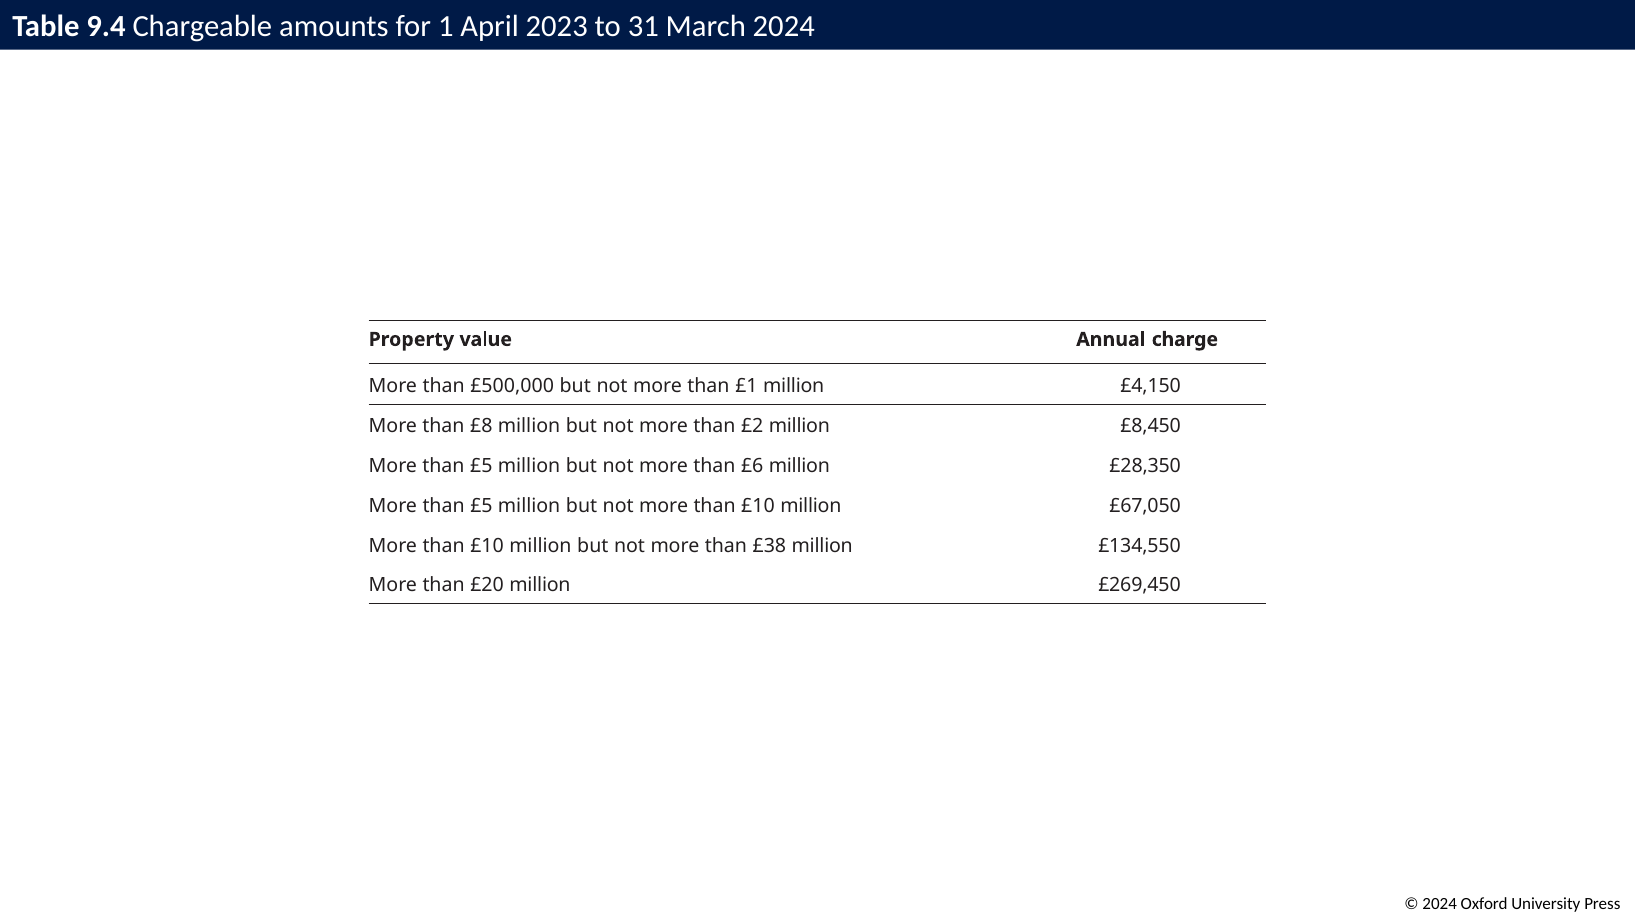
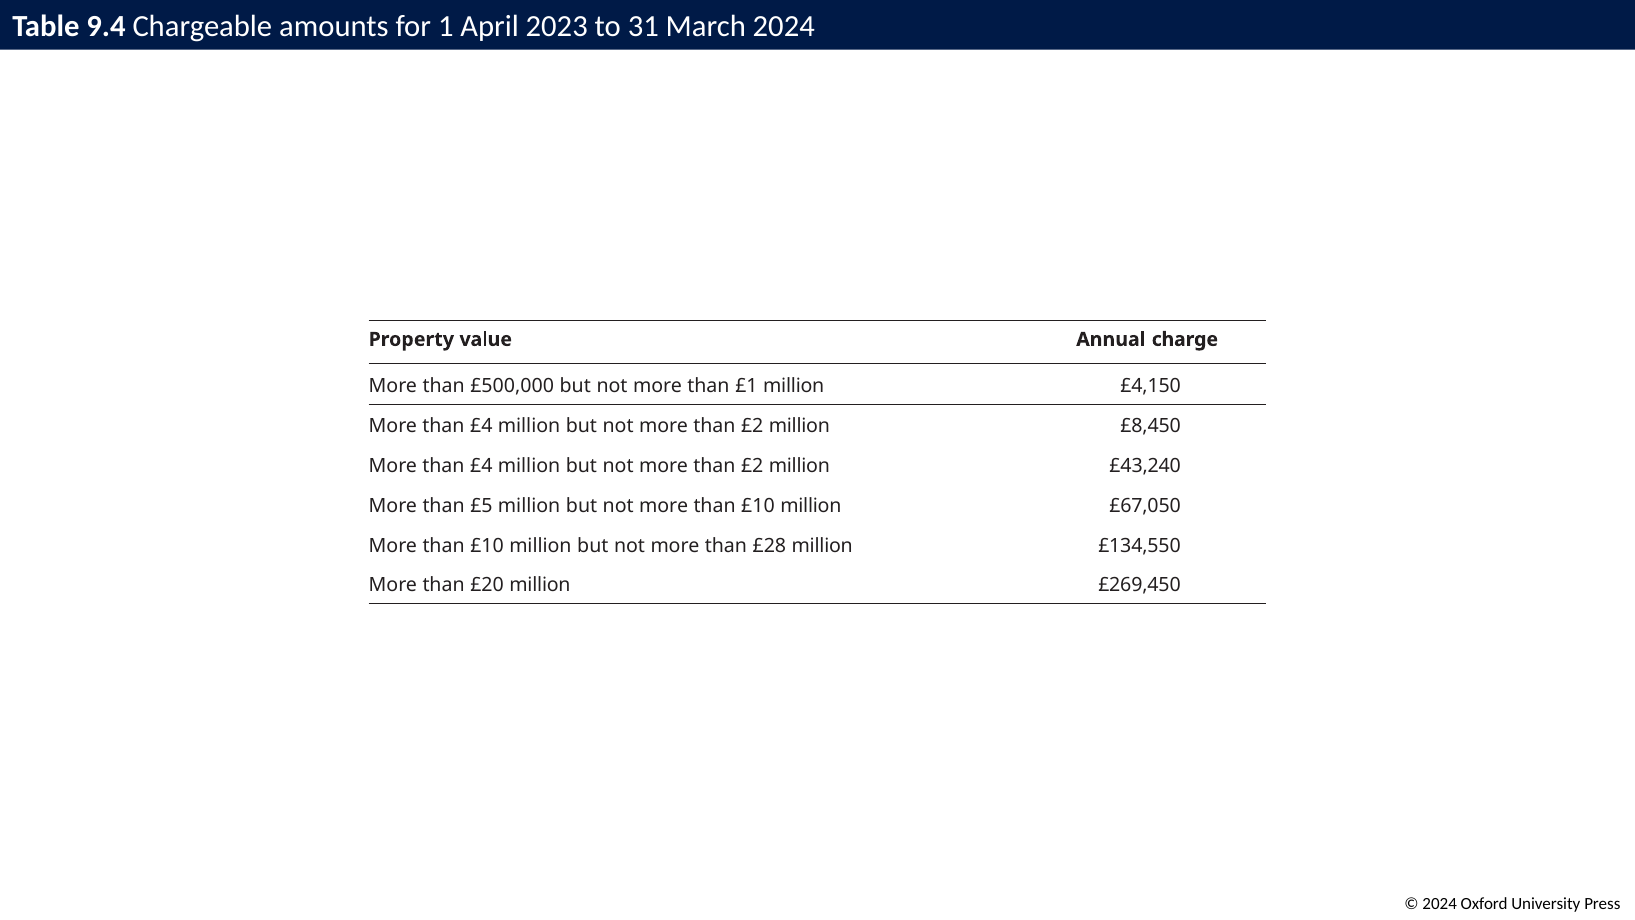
£8 at (481, 426): £8 -> £4
£5 at (481, 466): £5 -> £4
£6 at (752, 466): £6 -> £2
£28,350: £28,350 -> £43,240
£38: £38 -> £28
